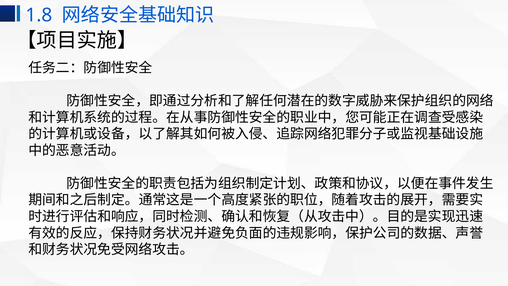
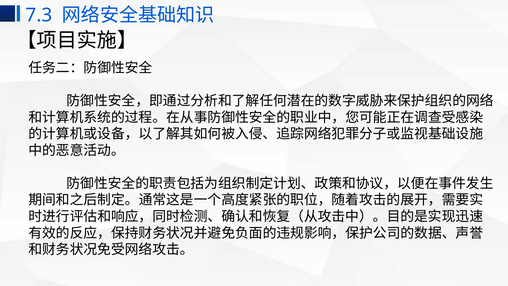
1.8: 1.8 -> 7.3
